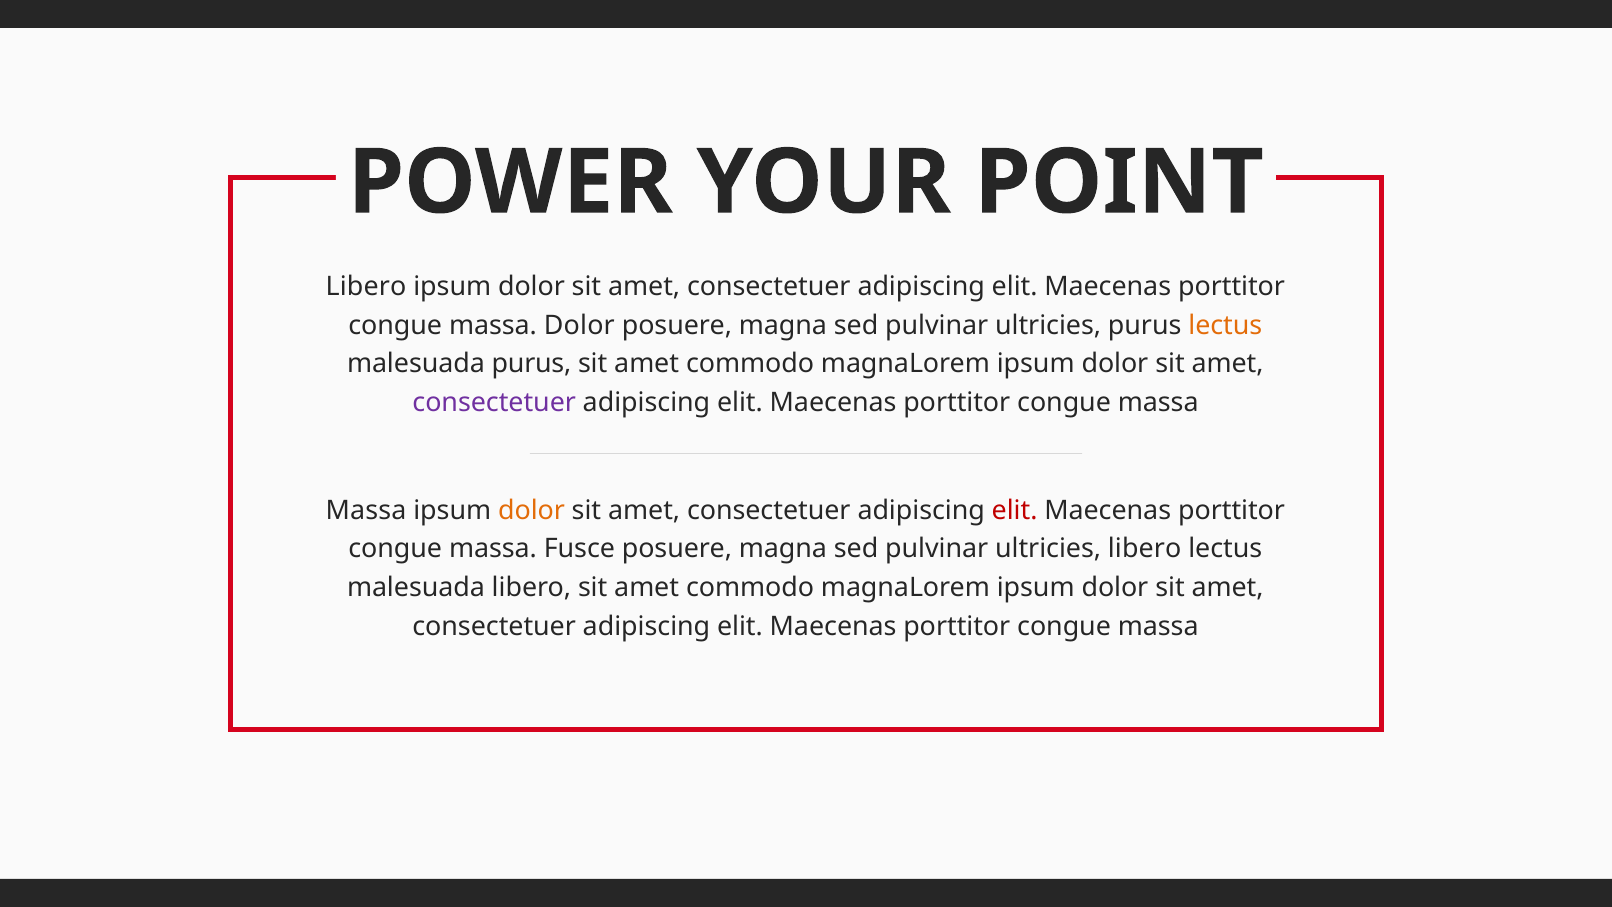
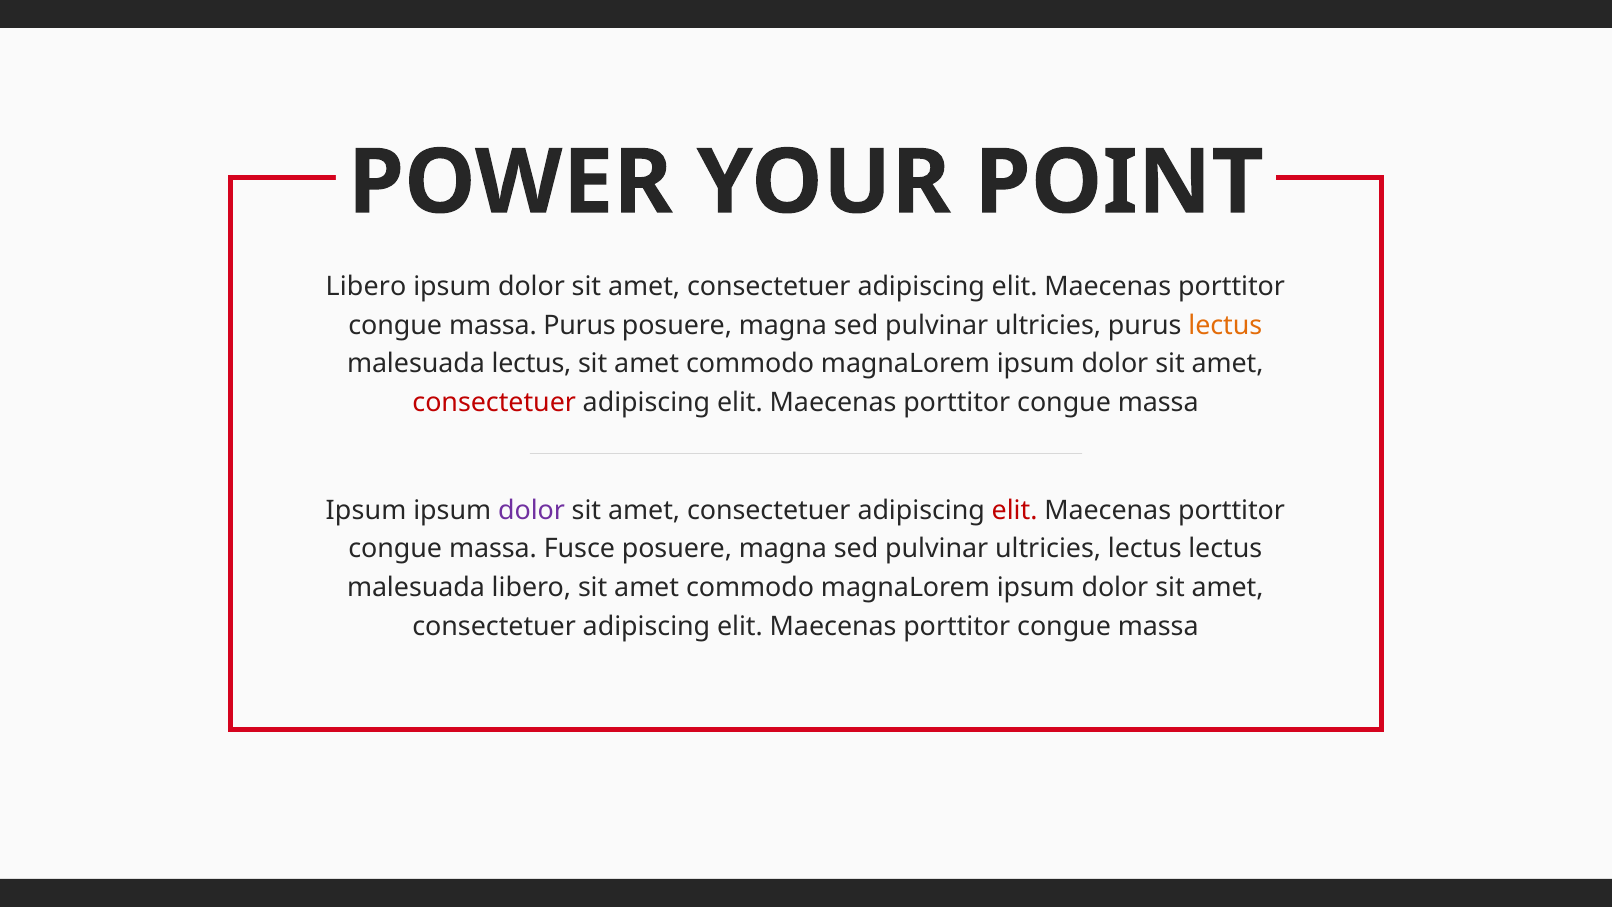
massa Dolor: Dolor -> Purus
malesuada purus: purus -> lectus
consectetuer at (494, 403) colour: purple -> red
Massa at (366, 510): Massa -> Ipsum
dolor at (532, 510) colour: orange -> purple
ultricies libero: libero -> lectus
